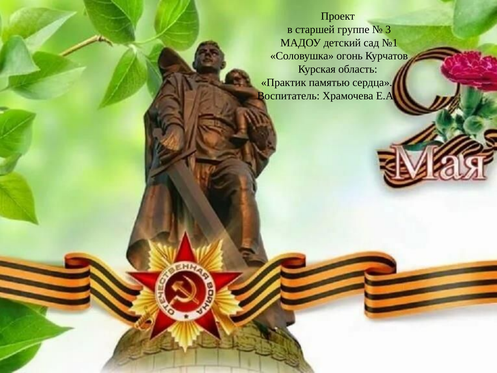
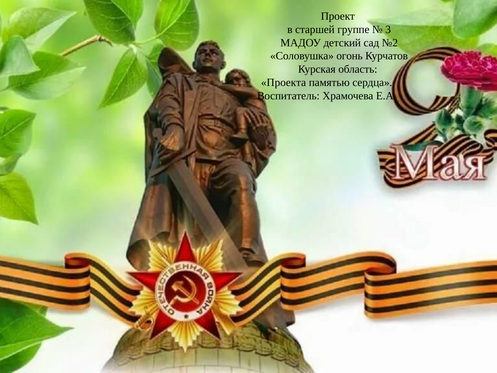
№1: №1 -> №2
Практик: Практик -> Проекта
